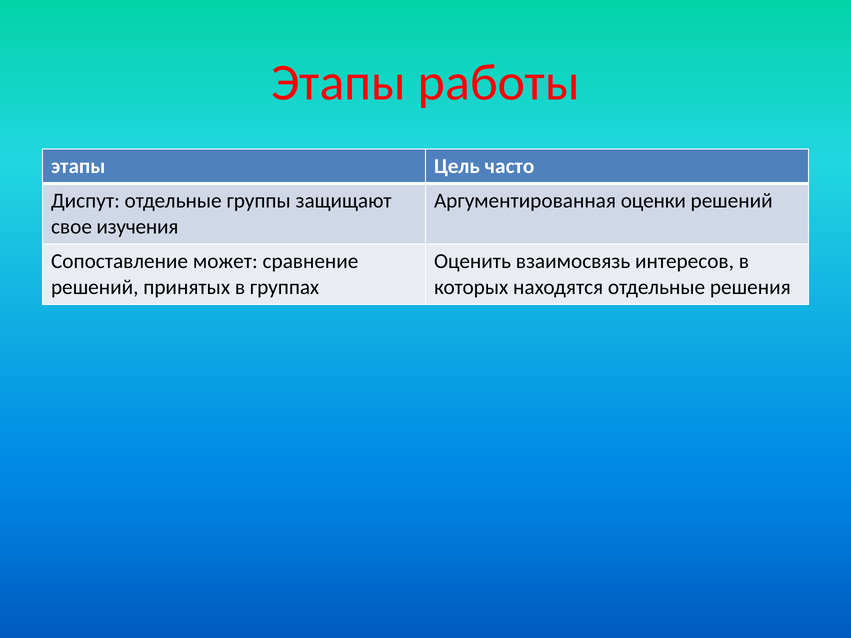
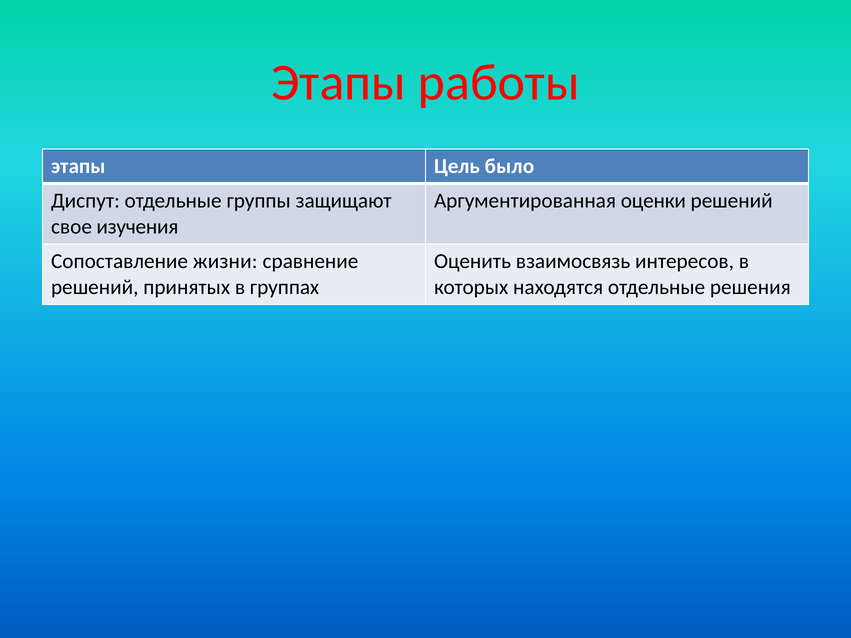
часто: часто -> было
может: может -> жизни
